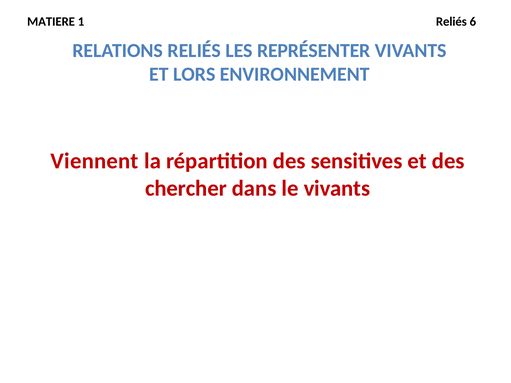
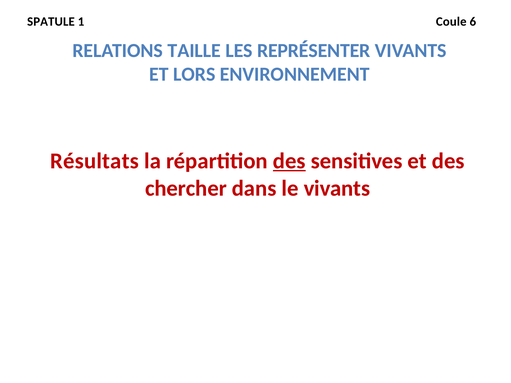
MATIERE: MATIERE -> SPATULE
1 Reliés: Reliés -> Coule
RELATIONS RELIÉS: RELIÉS -> TAILLE
Viennent: Viennent -> Résultats
des at (289, 161) underline: none -> present
